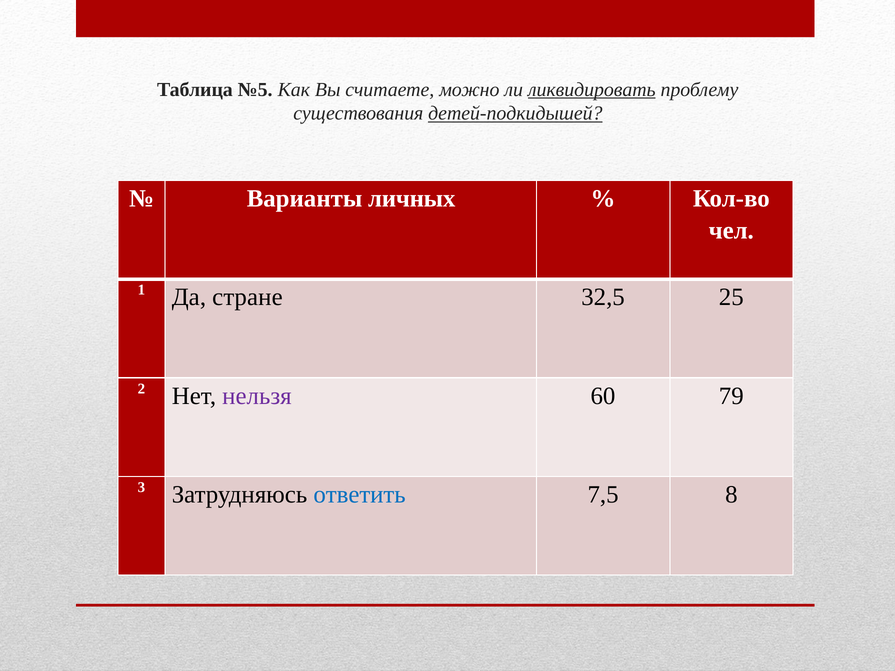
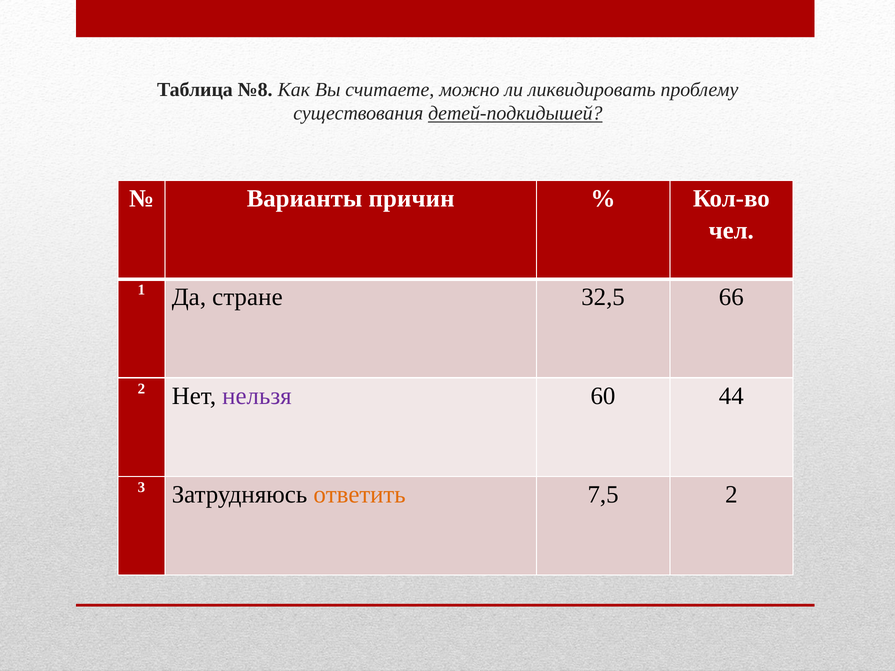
№5: №5 -> №8
ликвидировать underline: present -> none
личных: личных -> причин
25: 25 -> 66
79: 79 -> 44
ответить colour: blue -> orange
7,5 8: 8 -> 2
